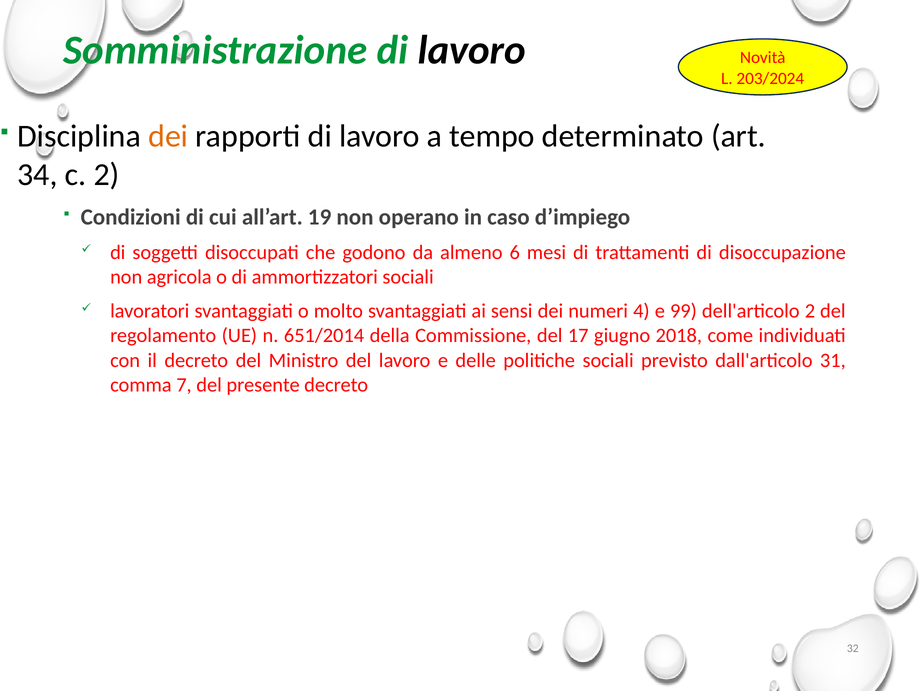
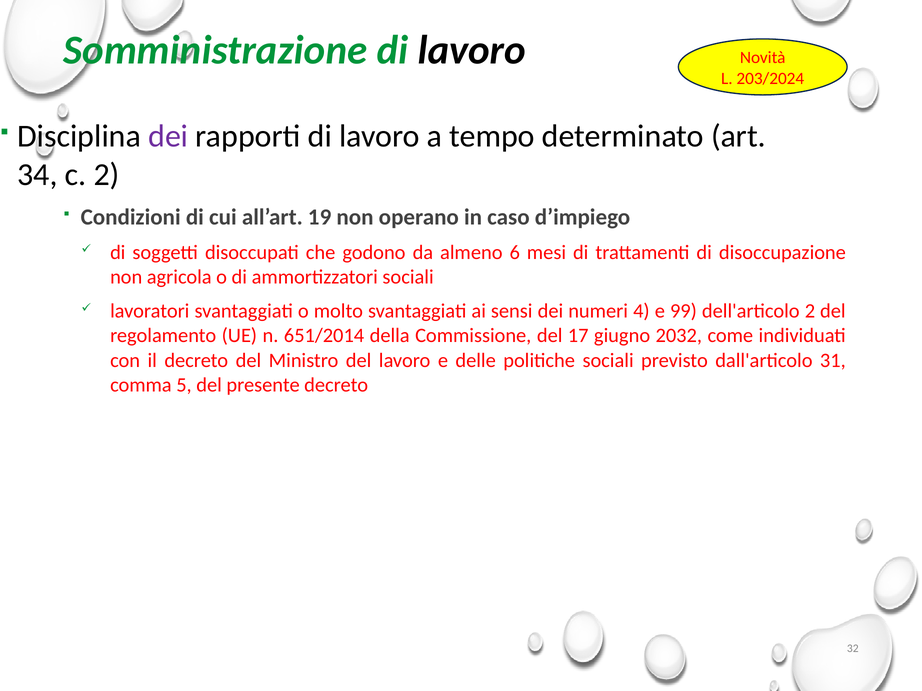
dei at (168, 136) colour: orange -> purple
2018: 2018 -> 2032
7: 7 -> 5
